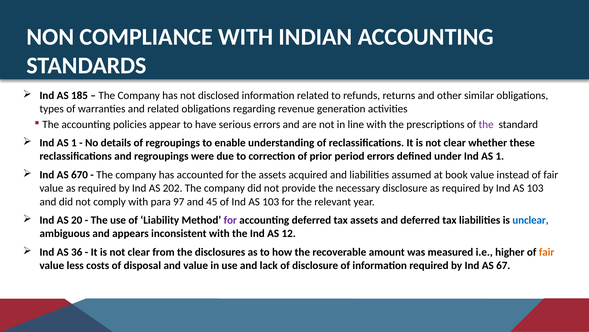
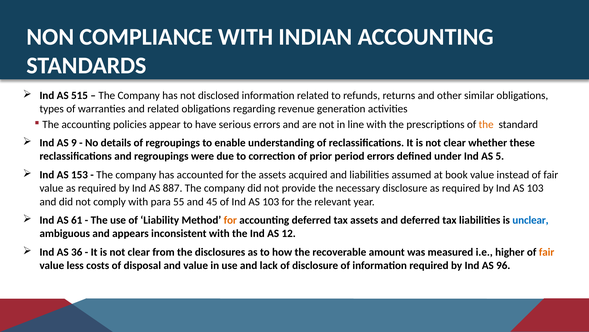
185: 185 -> 515
the at (486, 124) colour: purple -> orange
1 at (74, 142): 1 -> 9
under Ind AS 1: 1 -> 5
670: 670 -> 153
202: 202 -> 887
97: 97 -> 55
20: 20 -> 61
for at (230, 220) colour: purple -> orange
67: 67 -> 96
